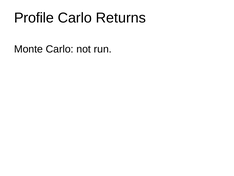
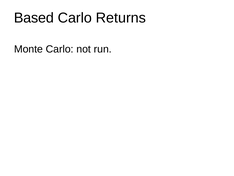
Profile: Profile -> Based
